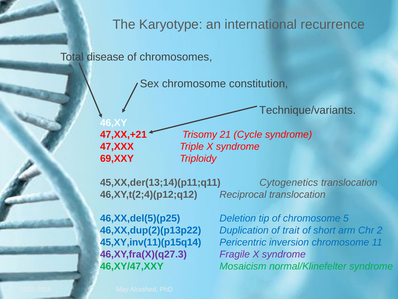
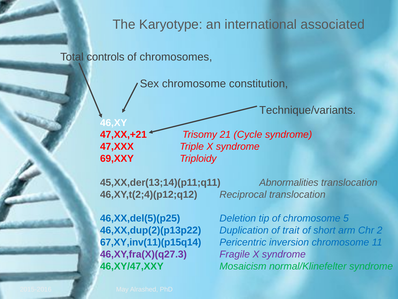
recurrence: recurrence -> associated
disease: disease -> controls
Cytogenetics: Cytogenetics -> Abnormalities
45,XY,inv(11)(p15q14: 45,XY,inv(11)(p15q14 -> 67,XY,inv(11)(p15q14
